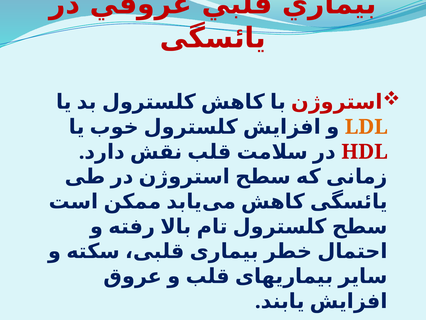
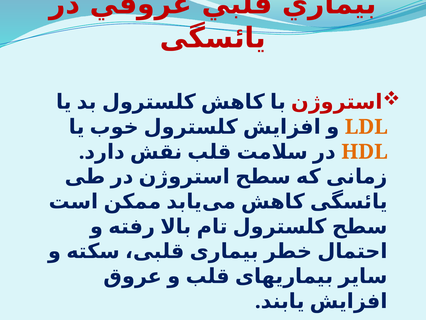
HDL colour: red -> orange
